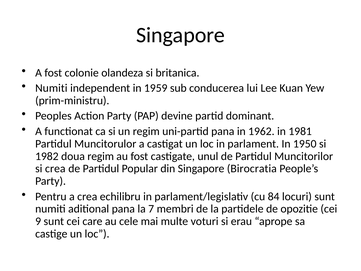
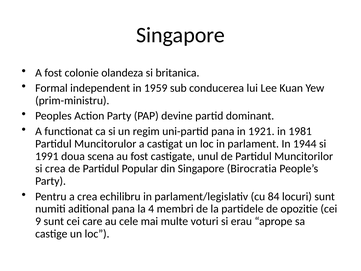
Numiti at (51, 88): Numiti -> Formal
1962: 1962 -> 1921
1950: 1950 -> 1944
1982: 1982 -> 1991
doua regim: regim -> scena
7: 7 -> 4
